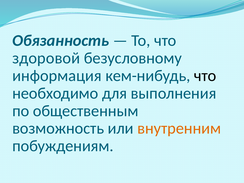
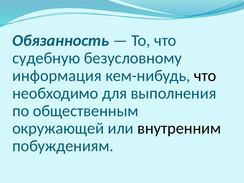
здоровой: здоровой -> судебную
возможность: возможность -> окружающей
внутренним colour: orange -> black
